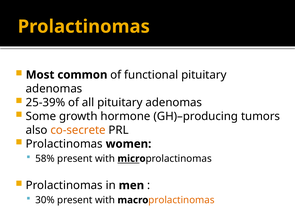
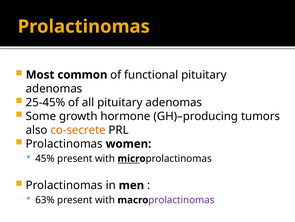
25-39%: 25-39% -> 25-45%
58%: 58% -> 45%
30%: 30% -> 63%
prolactinomas at (181, 199) colour: orange -> purple
